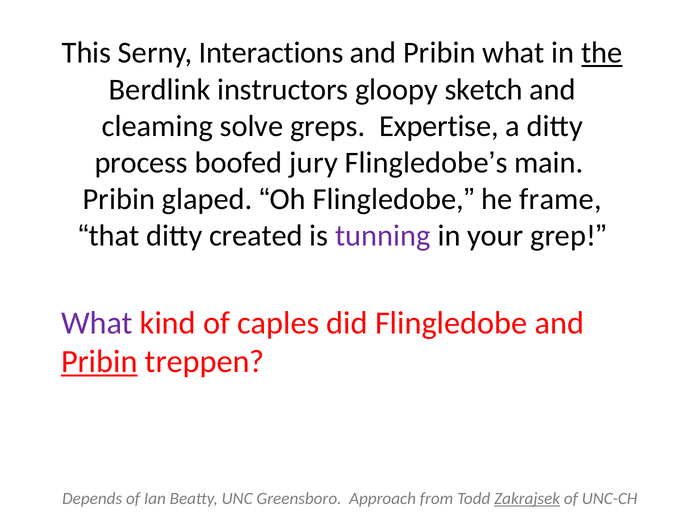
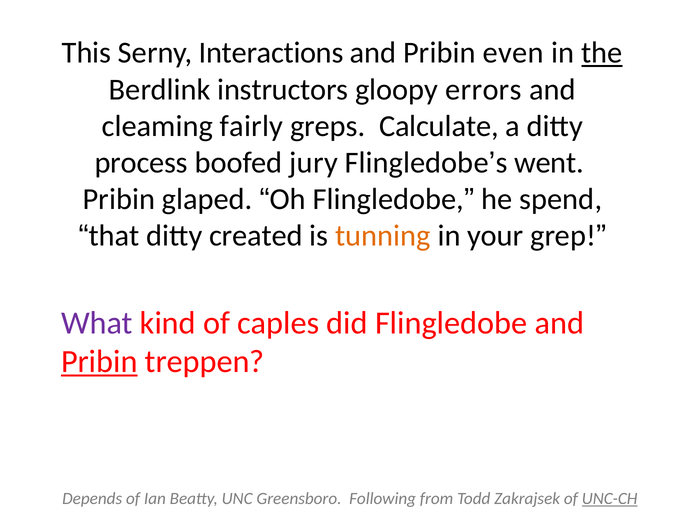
Pribin what: what -> even
sketch: sketch -> errors
solve: solve -> fairly
Expertise: Expertise -> Calculate
main: main -> went
frame: frame -> spend
tunning colour: purple -> orange
Approach: Approach -> Following
Zakrajsek underline: present -> none
UNC-CH underline: none -> present
